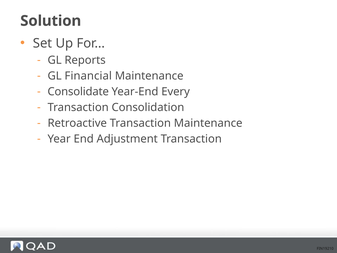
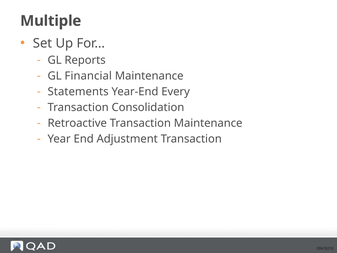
Solution: Solution -> Multiple
Consolidate: Consolidate -> Statements
